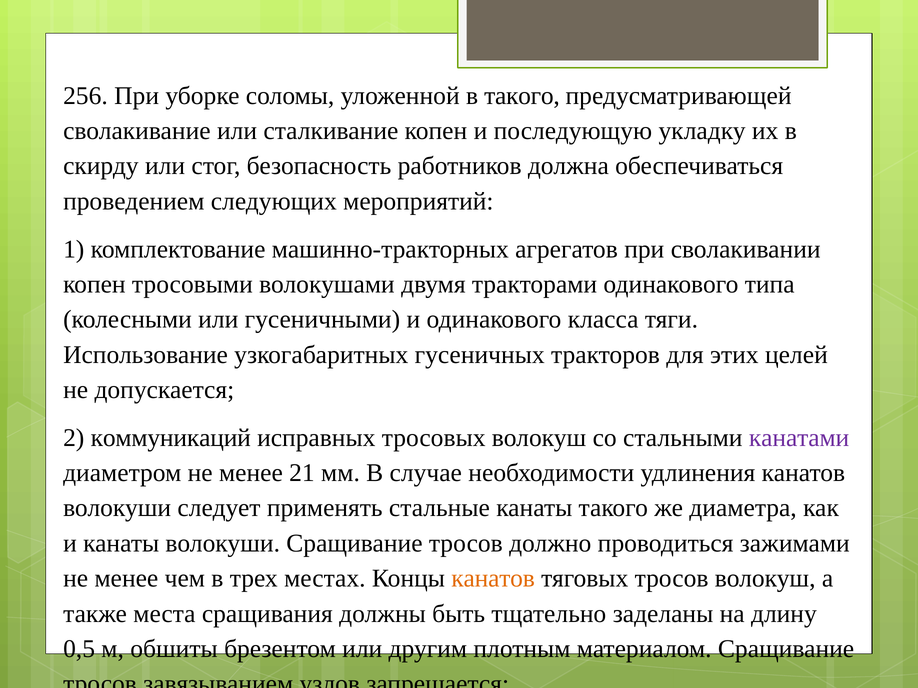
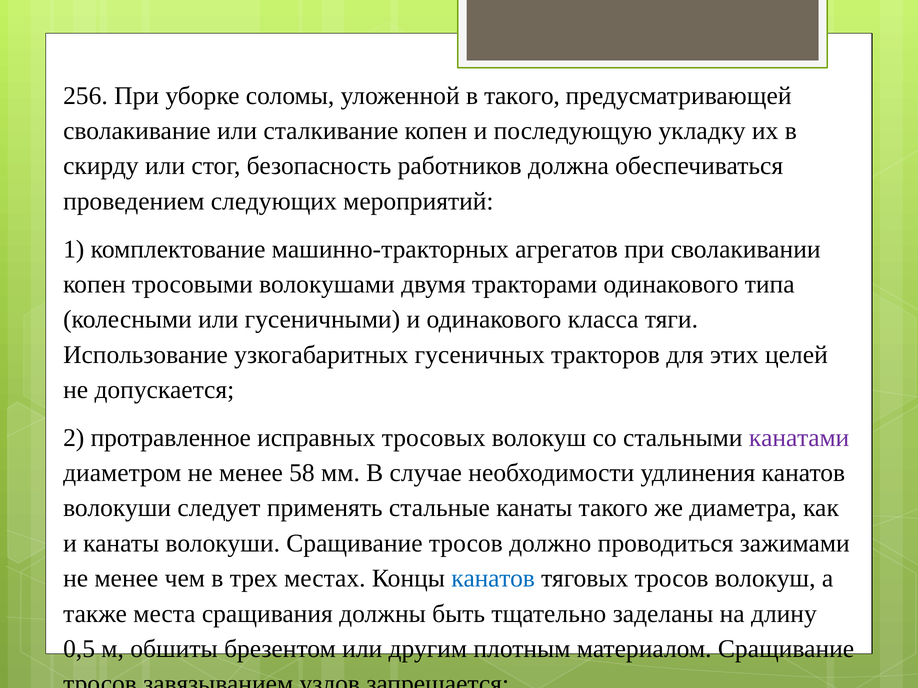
коммуникаций: коммуникаций -> протравленное
21: 21 -> 58
канатов at (493, 579) colour: orange -> blue
